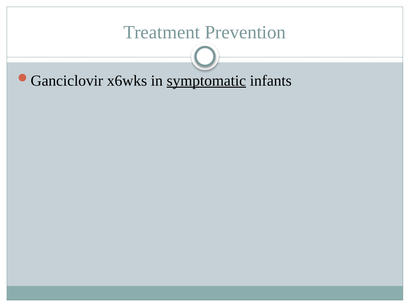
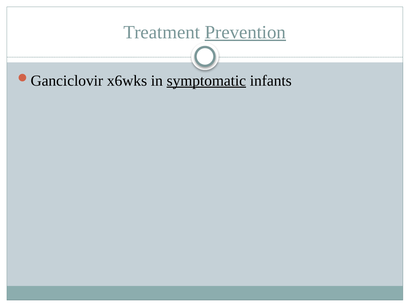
Prevention underline: none -> present
